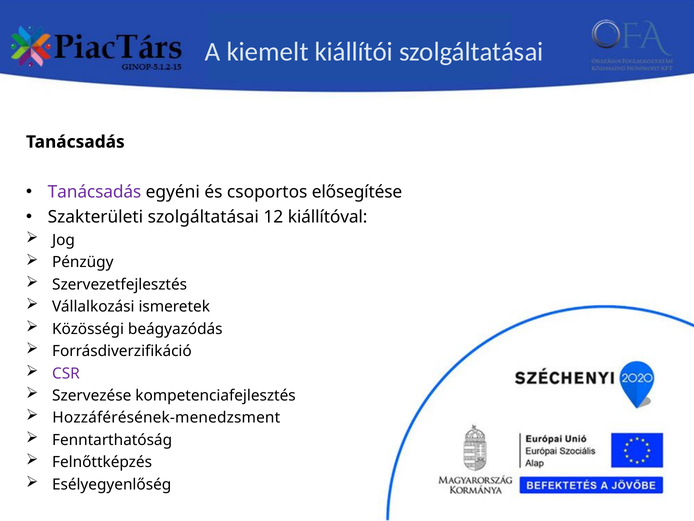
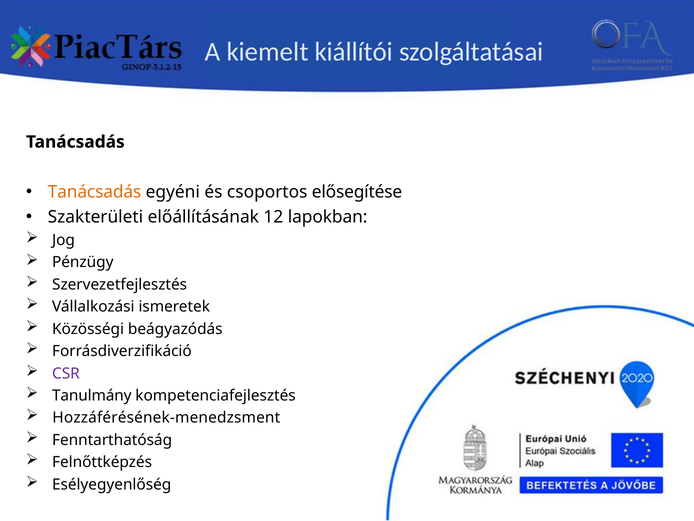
Tanácsadás at (95, 192) colour: purple -> orange
Szakterületi szolgáltatásai: szolgáltatásai -> előállításának
kiállítóval: kiállítóval -> lapokban
Szervezése: Szervezése -> Tanulmány
